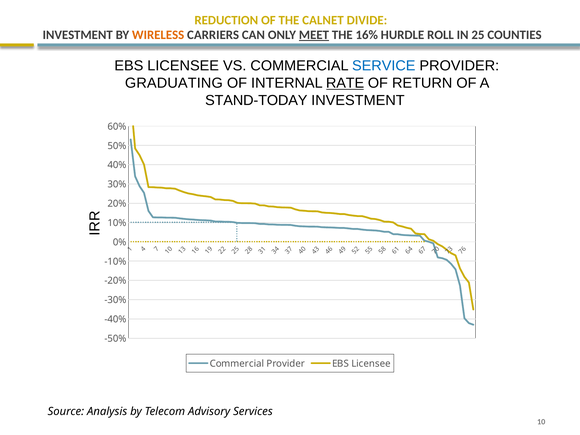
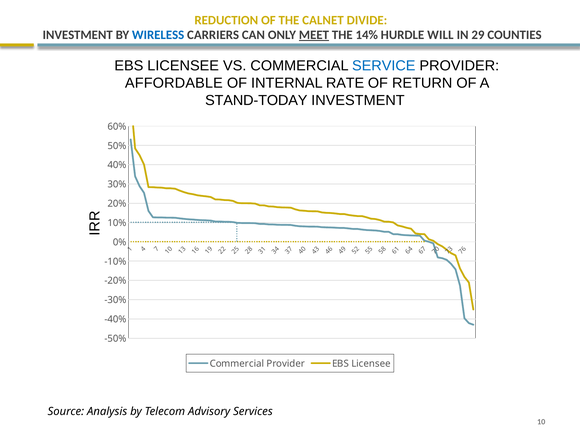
WIRELESS colour: orange -> blue
16%: 16% -> 14%
ROLL: ROLL -> WILL
25: 25 -> 29
GRADUATING: GRADUATING -> AFFORDABLE
RATE underline: present -> none
